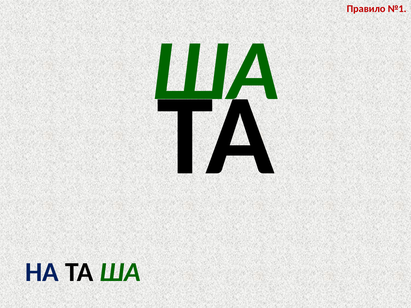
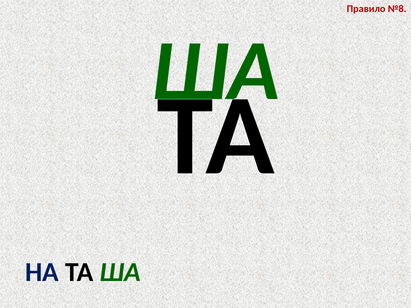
№1: №1 -> №8
